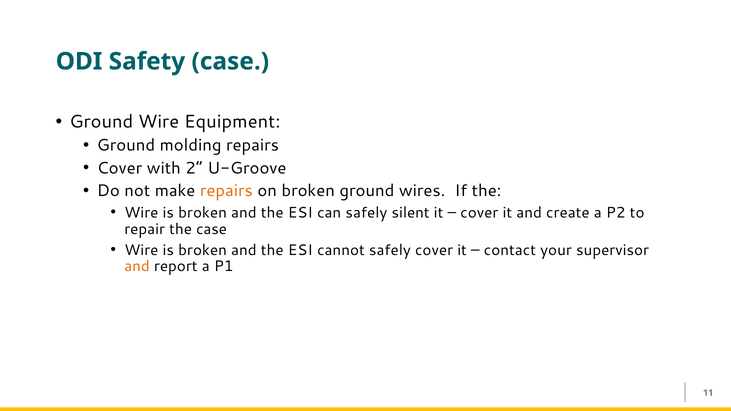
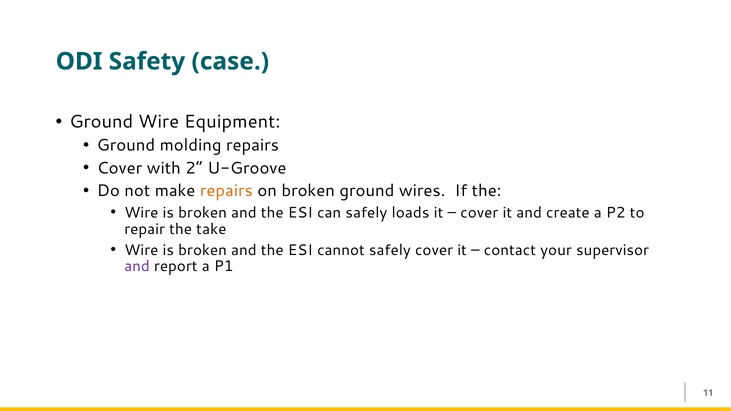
silent: silent -> loads
the case: case -> take
and at (137, 267) colour: orange -> purple
